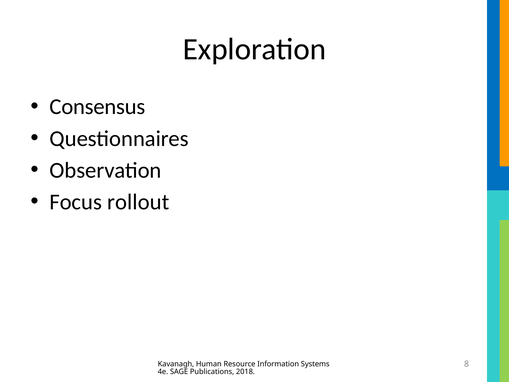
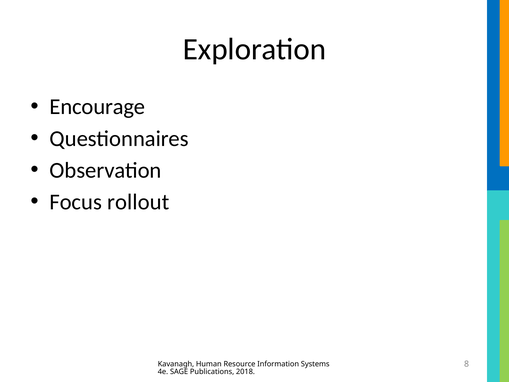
Consensus: Consensus -> Encourage
